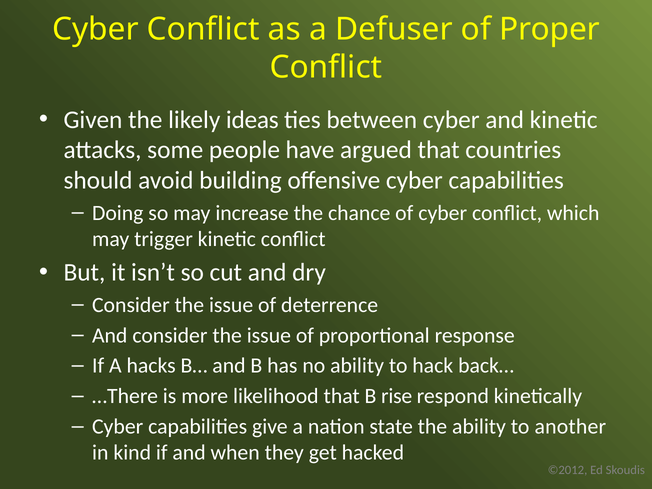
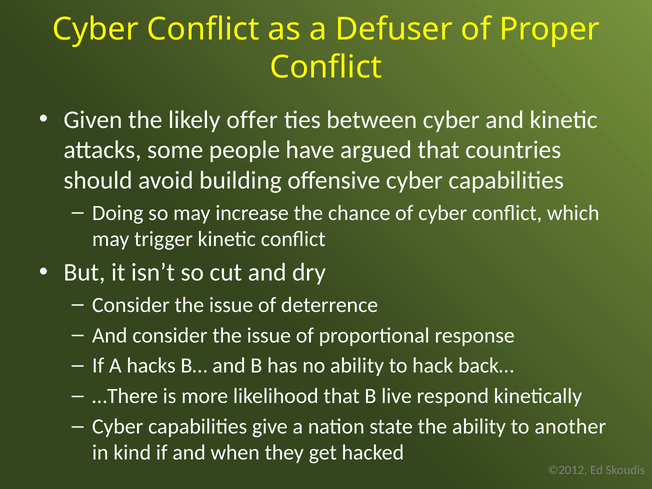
ideas: ideas -> offer
rise: rise -> live
